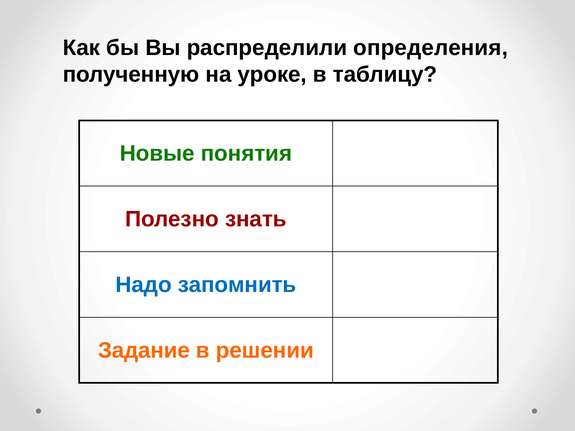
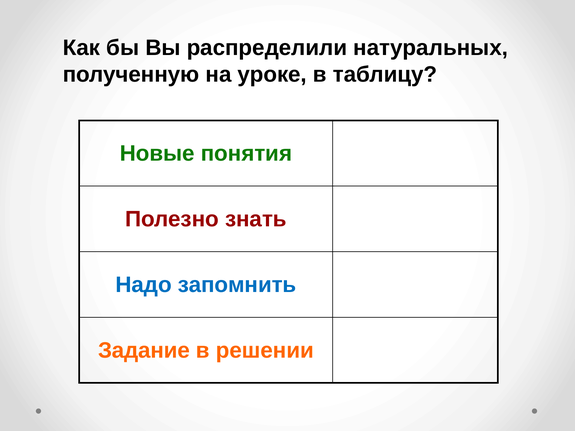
определения: определения -> натуральных
